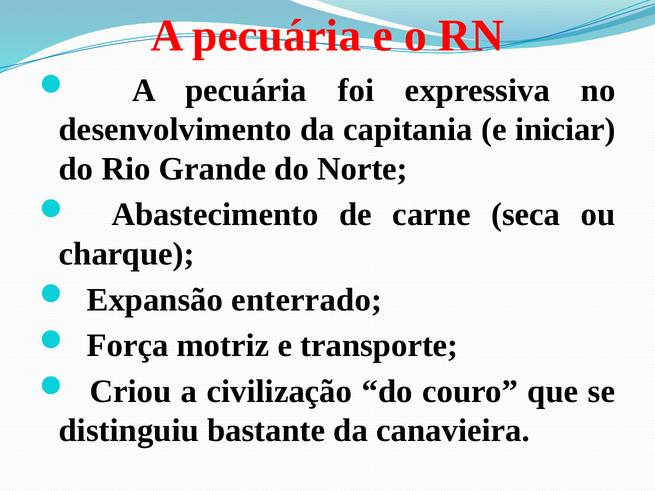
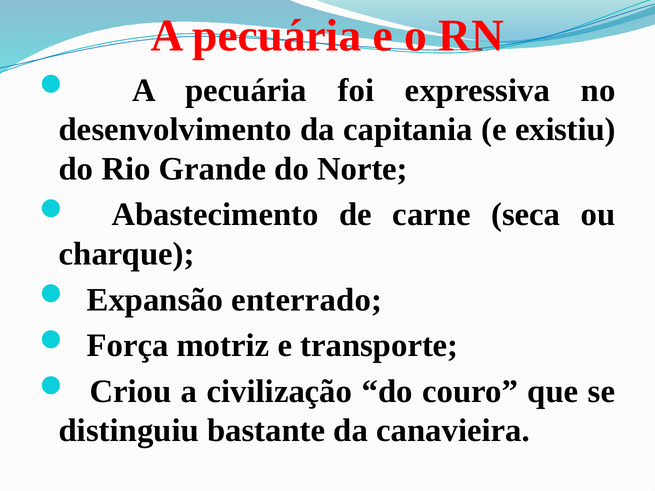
iniciar: iniciar -> existiu
